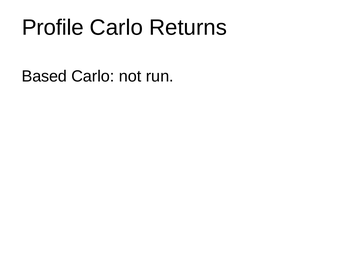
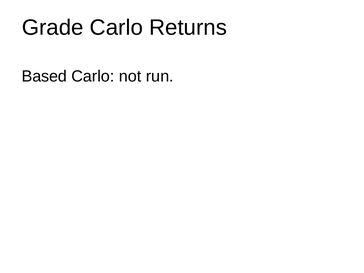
Profile: Profile -> Grade
